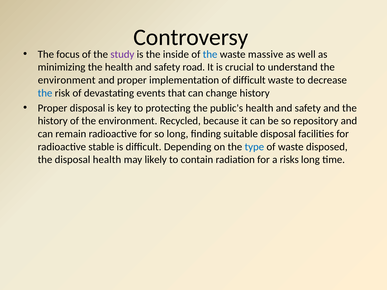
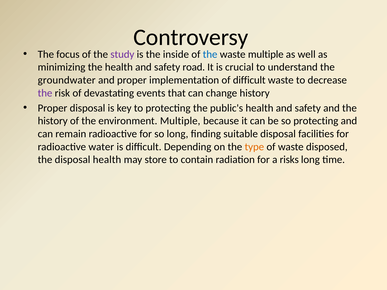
waste massive: massive -> multiple
environment at (67, 80): environment -> groundwater
the at (45, 93) colour: blue -> purple
environment Recycled: Recycled -> Multiple
so repository: repository -> protecting
stable: stable -> water
type colour: blue -> orange
likely: likely -> store
